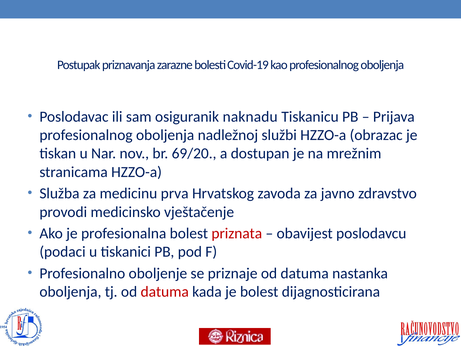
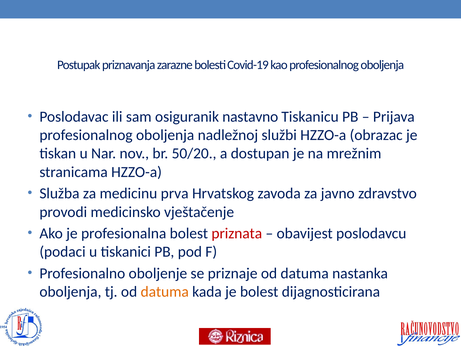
naknadu: naknadu -> nastavno
69/20: 69/20 -> 50/20
datuma at (165, 292) colour: red -> orange
